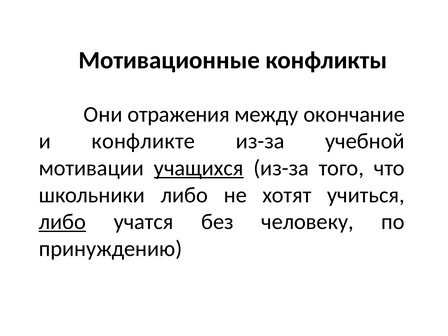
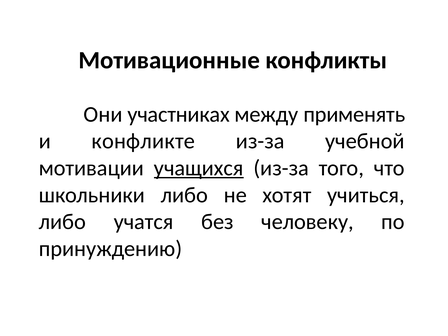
отражения: отражения -> участниках
окончание: окончание -> применять
либо at (62, 222) underline: present -> none
